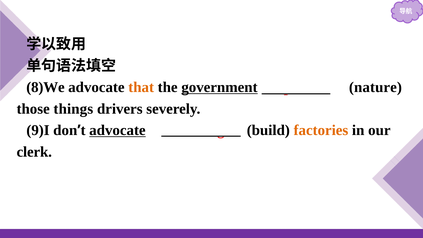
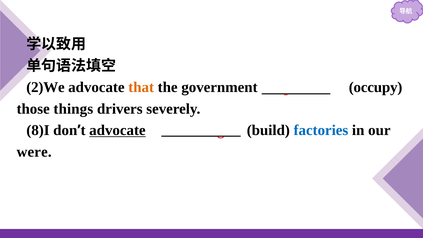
8)We: 8)We -> 2)We
government underline: present -> none
nature: nature -> occupy
9)I: 9)I -> 8)I
factories colour: orange -> blue
clerk: clerk -> were
